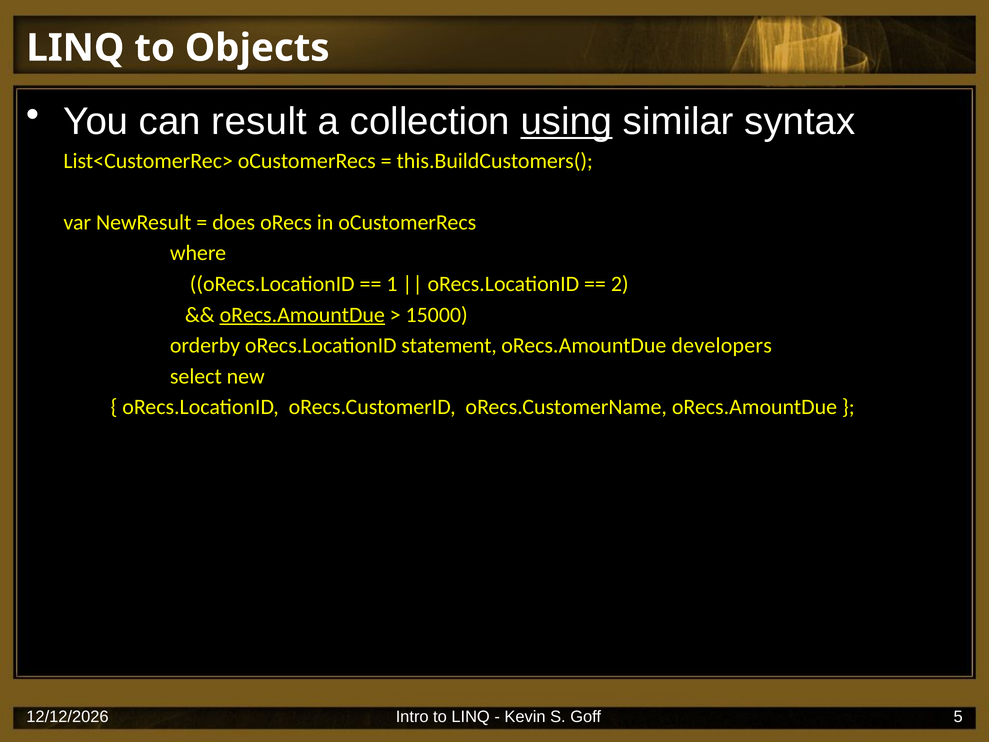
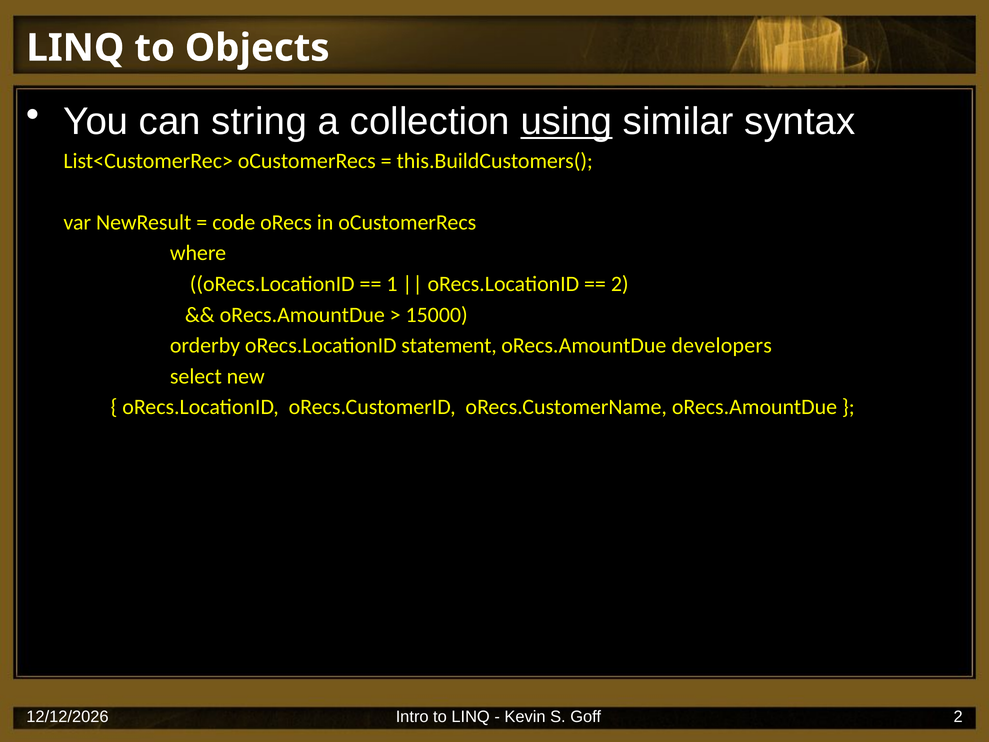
result: result -> string
does: does -> code
oRecs.AmountDue at (302, 315) underline: present -> none
Goff 5: 5 -> 2
